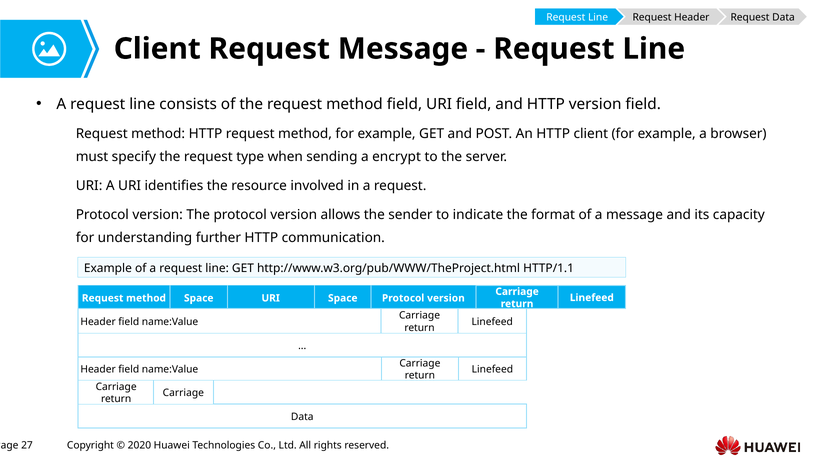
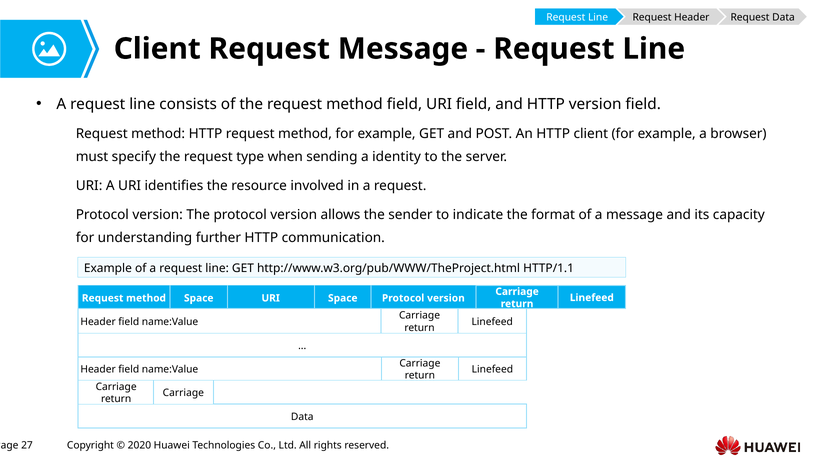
encrypt: encrypt -> identity
